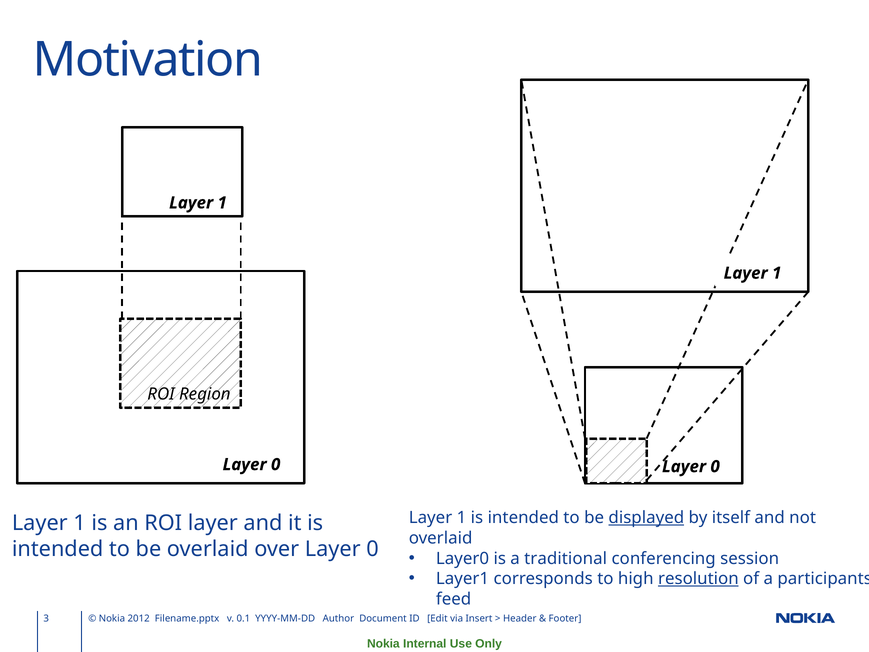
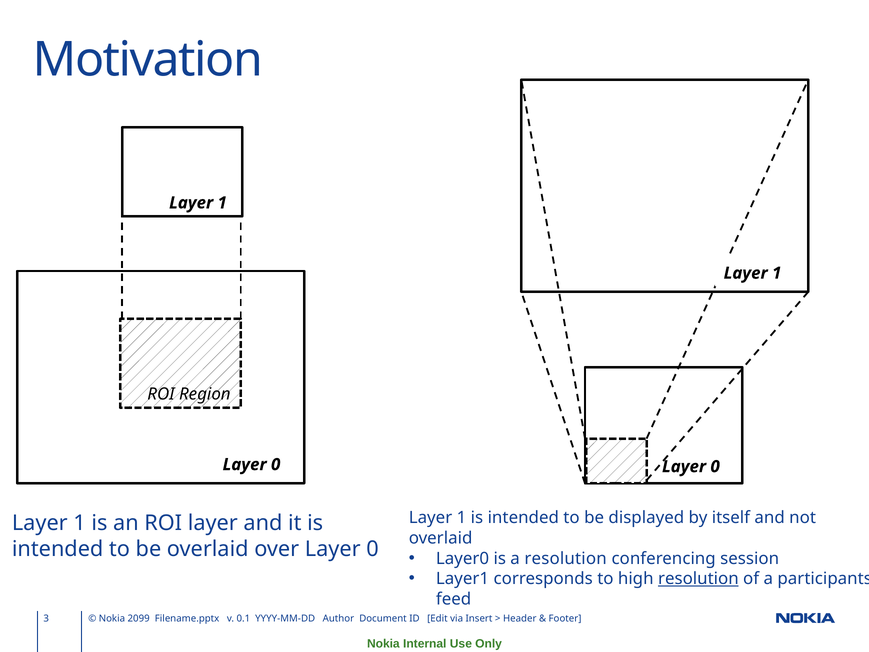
displayed underline: present -> none
a traditional: traditional -> resolution
2012: 2012 -> 2099
